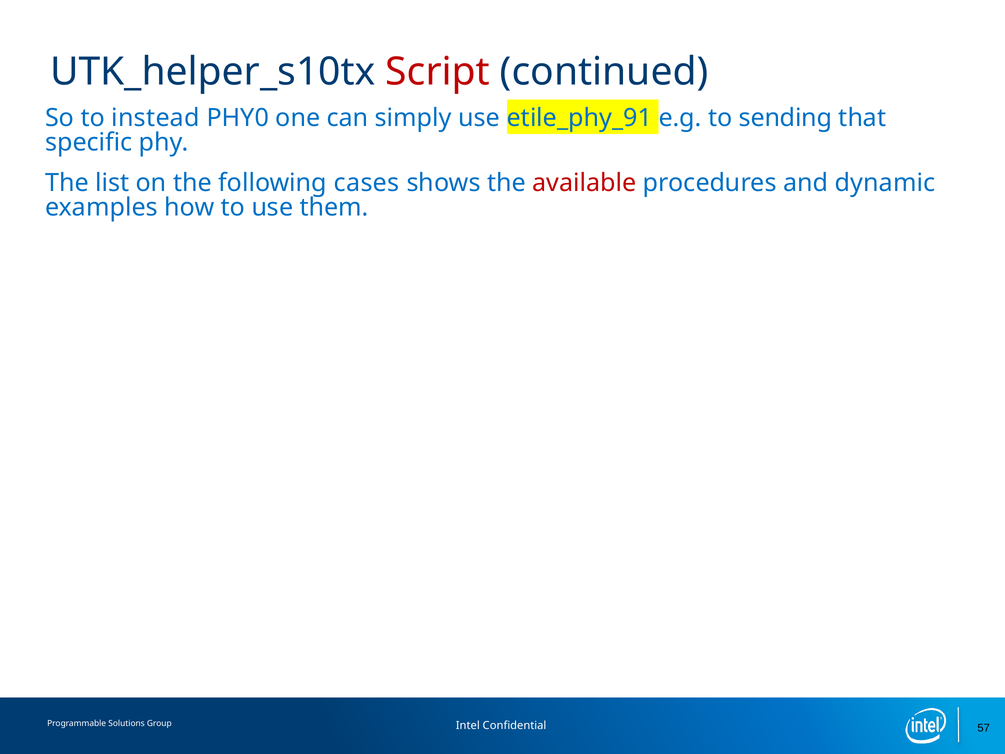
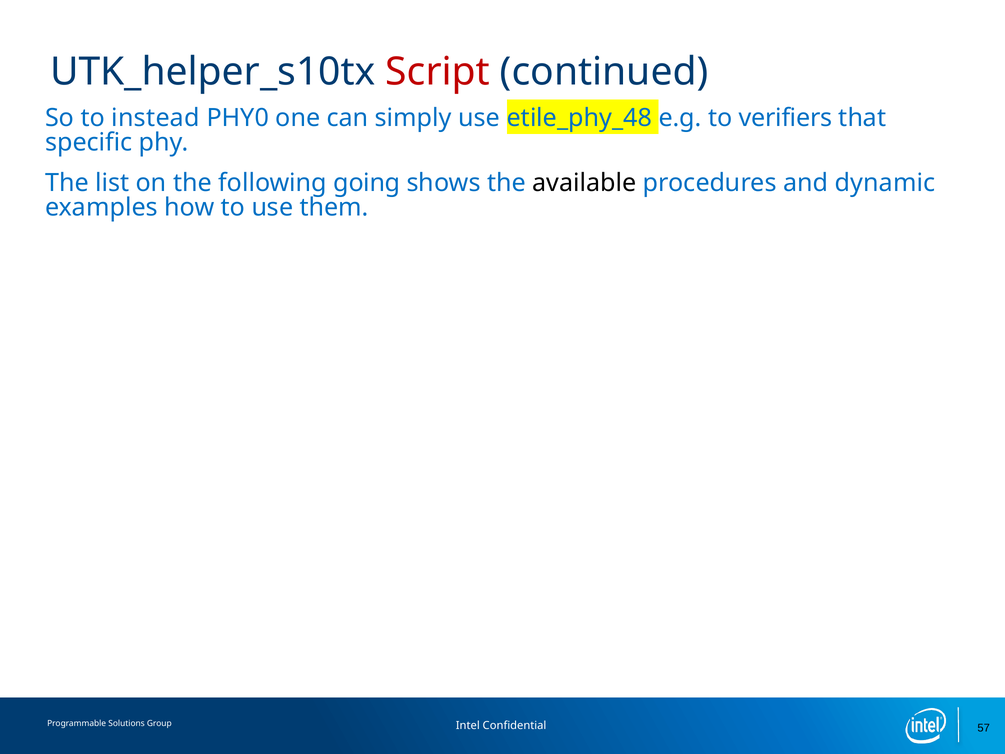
etile_phy_91: etile_phy_91 -> etile_phy_48
sending: sending -> verifiers
cases: cases -> going
available colour: red -> black
